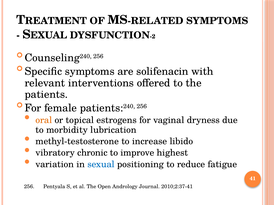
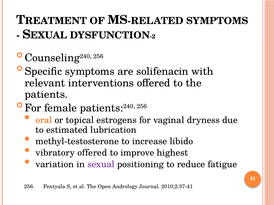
morbidity: morbidity -> estimated
vibratory chronic: chronic -> offered
sexual colour: blue -> purple
